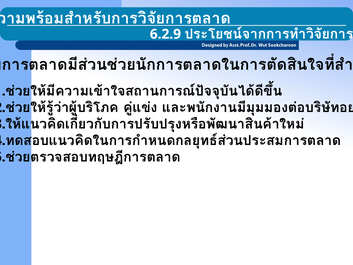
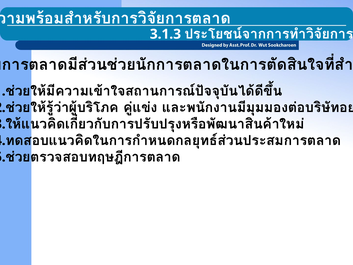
6.2.9: 6.2.9 -> 3.1.3
